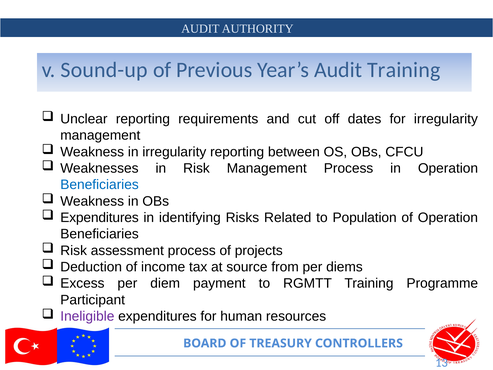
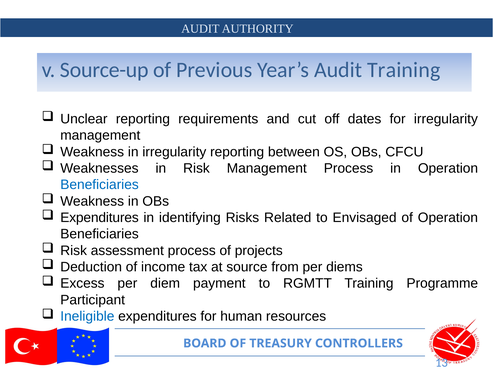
Sound-up: Sound-up -> Source-up
Population: Population -> Envisaged
Ineligible colour: purple -> blue
